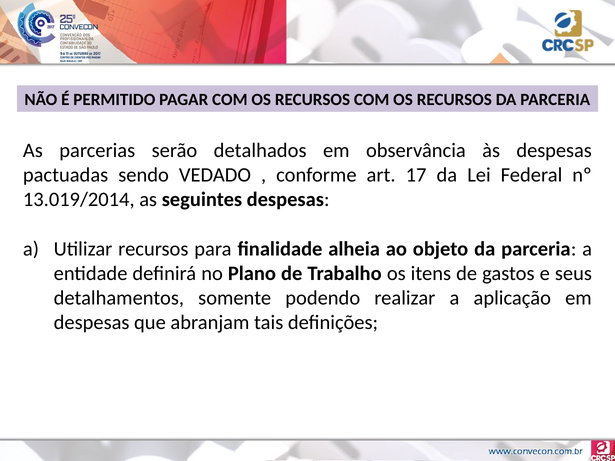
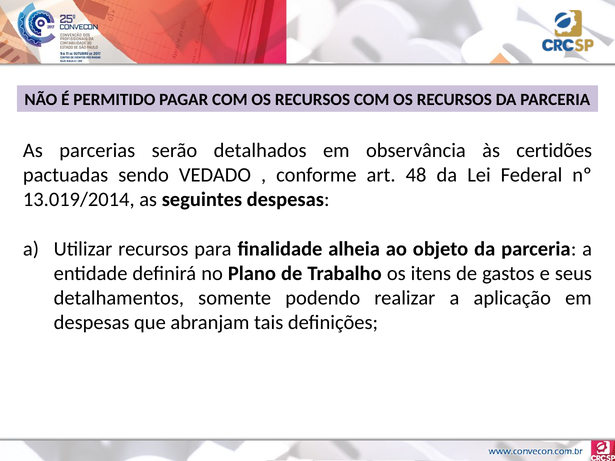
às despesas: despesas -> certidões
17: 17 -> 48
